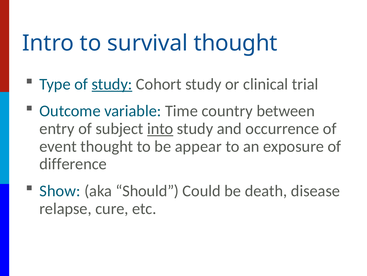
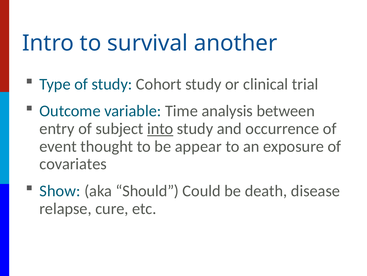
survival thought: thought -> another
study at (112, 84) underline: present -> none
country: country -> analysis
difference: difference -> covariates
